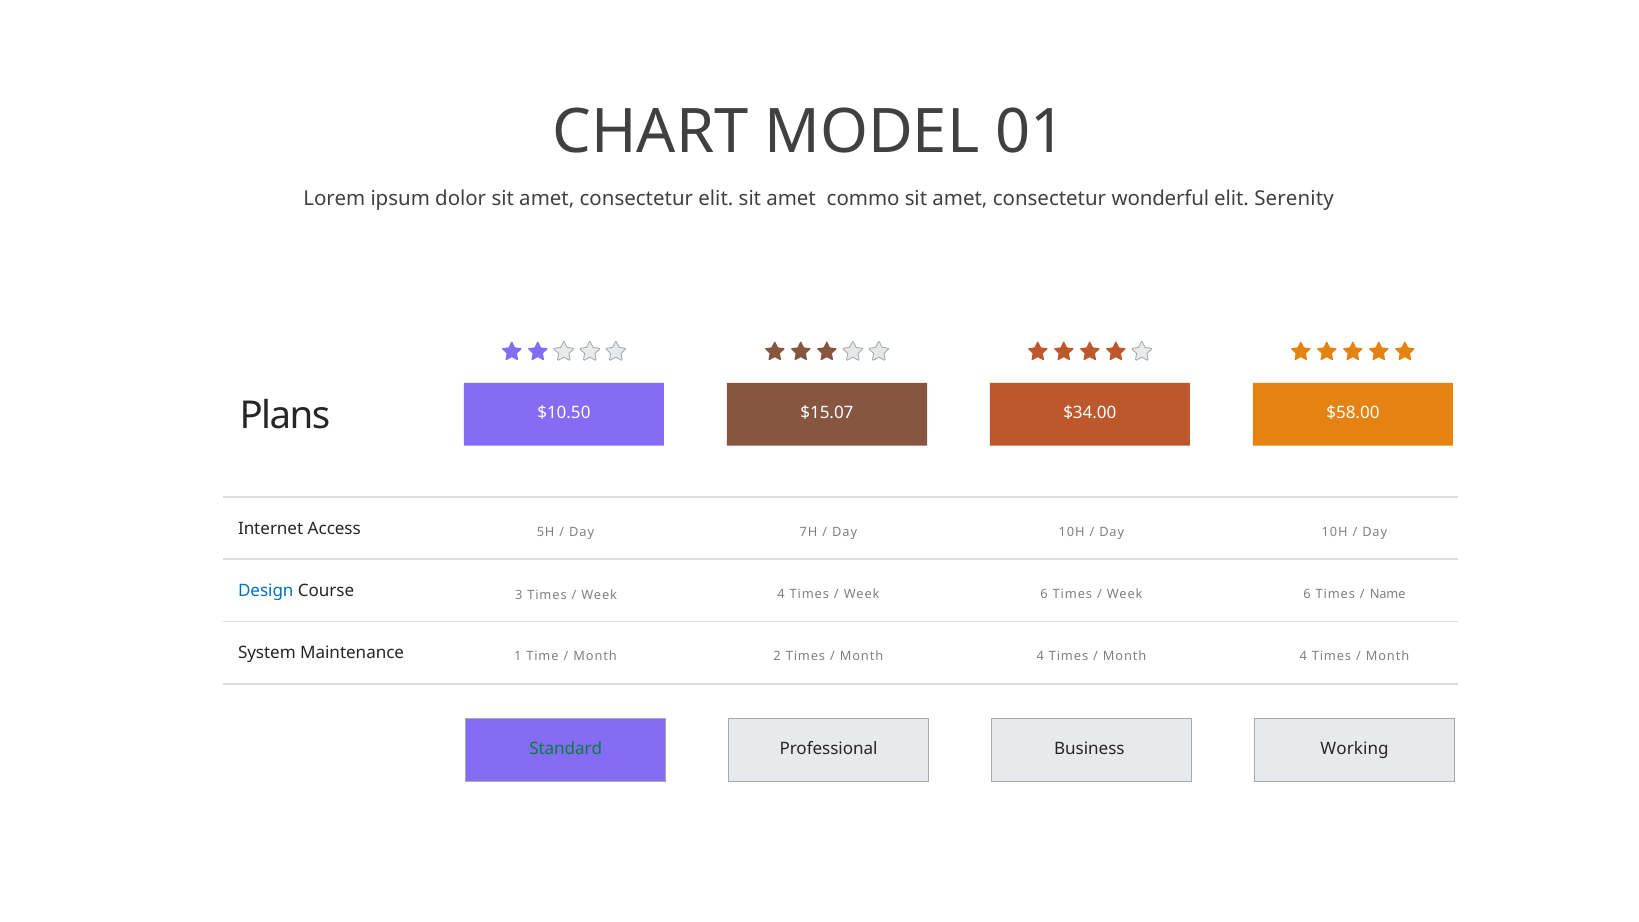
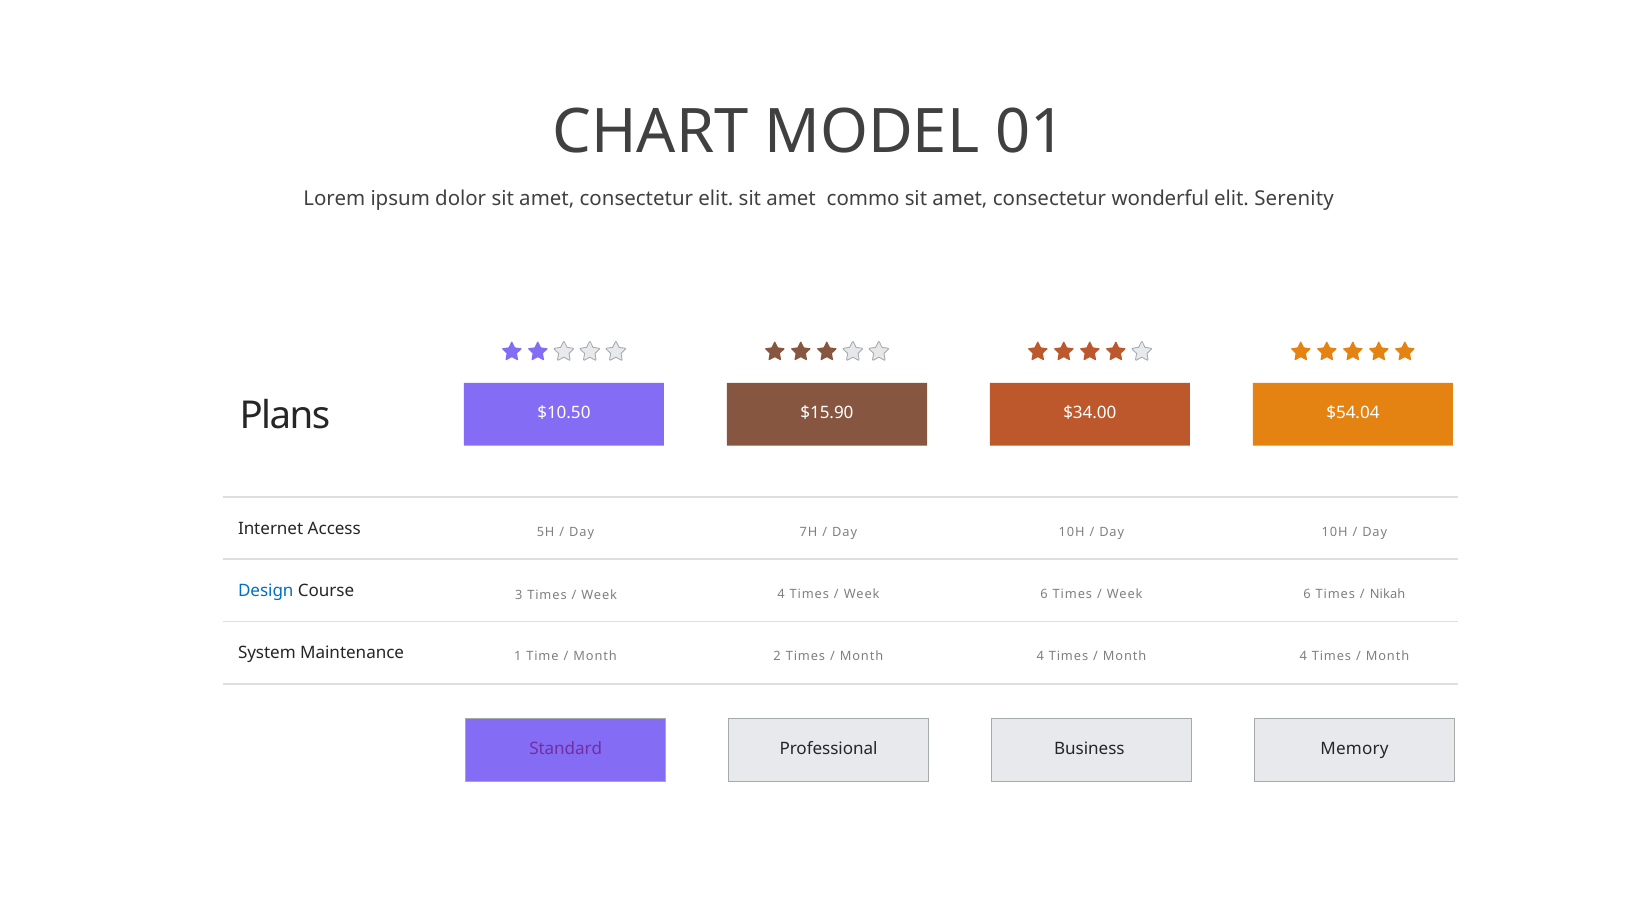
$15.07: $15.07 -> $15.90
$58.00: $58.00 -> $54.04
Name: Name -> Nikah
Standard colour: green -> purple
Working: Working -> Memory
